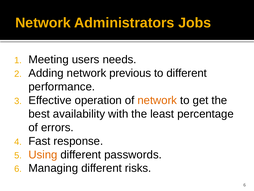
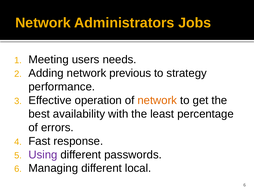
to different: different -> strategy
Using colour: orange -> purple
risks: risks -> local
